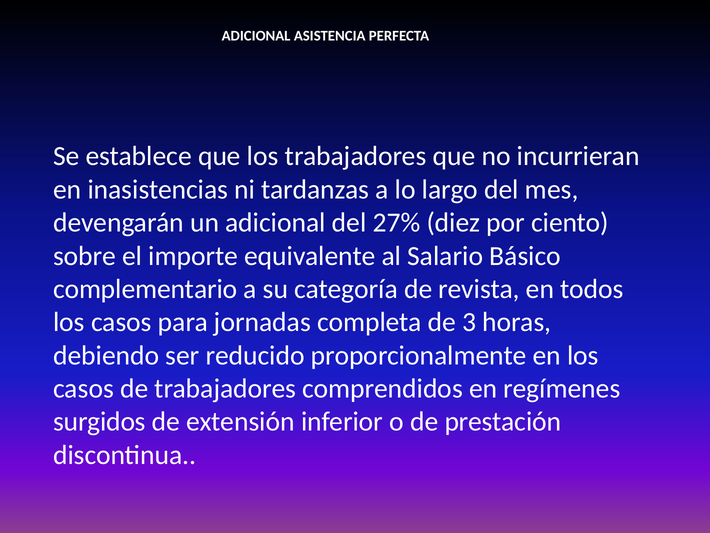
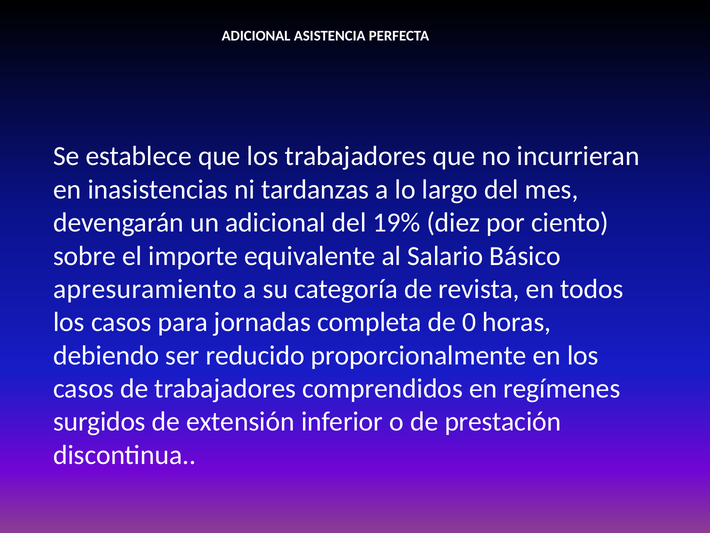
27%: 27% -> 19%
complementario: complementario -> apresuramiento
3: 3 -> 0
